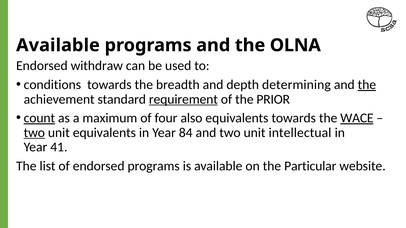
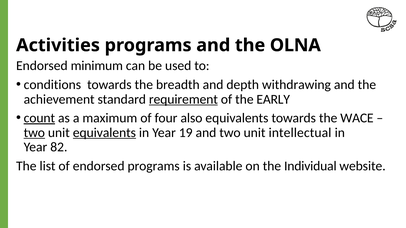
Available at (58, 45): Available -> Activities
withdraw: withdraw -> minimum
determining: determining -> withdrawing
the at (367, 85) underline: present -> none
PRIOR: PRIOR -> EARLY
WACE underline: present -> none
equivalents at (104, 133) underline: none -> present
84: 84 -> 19
41: 41 -> 82
Particular: Particular -> Individual
